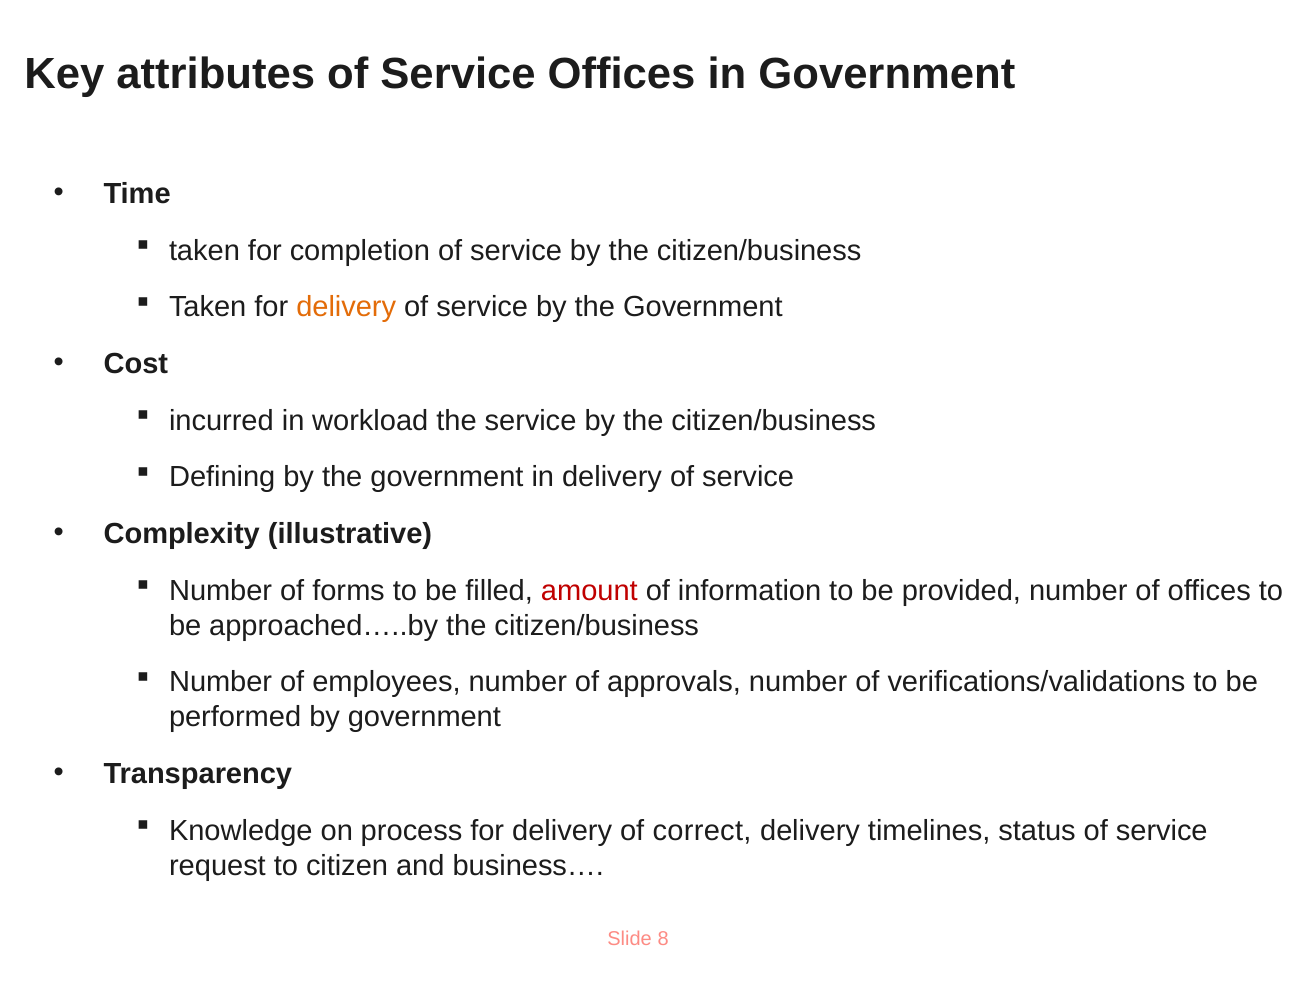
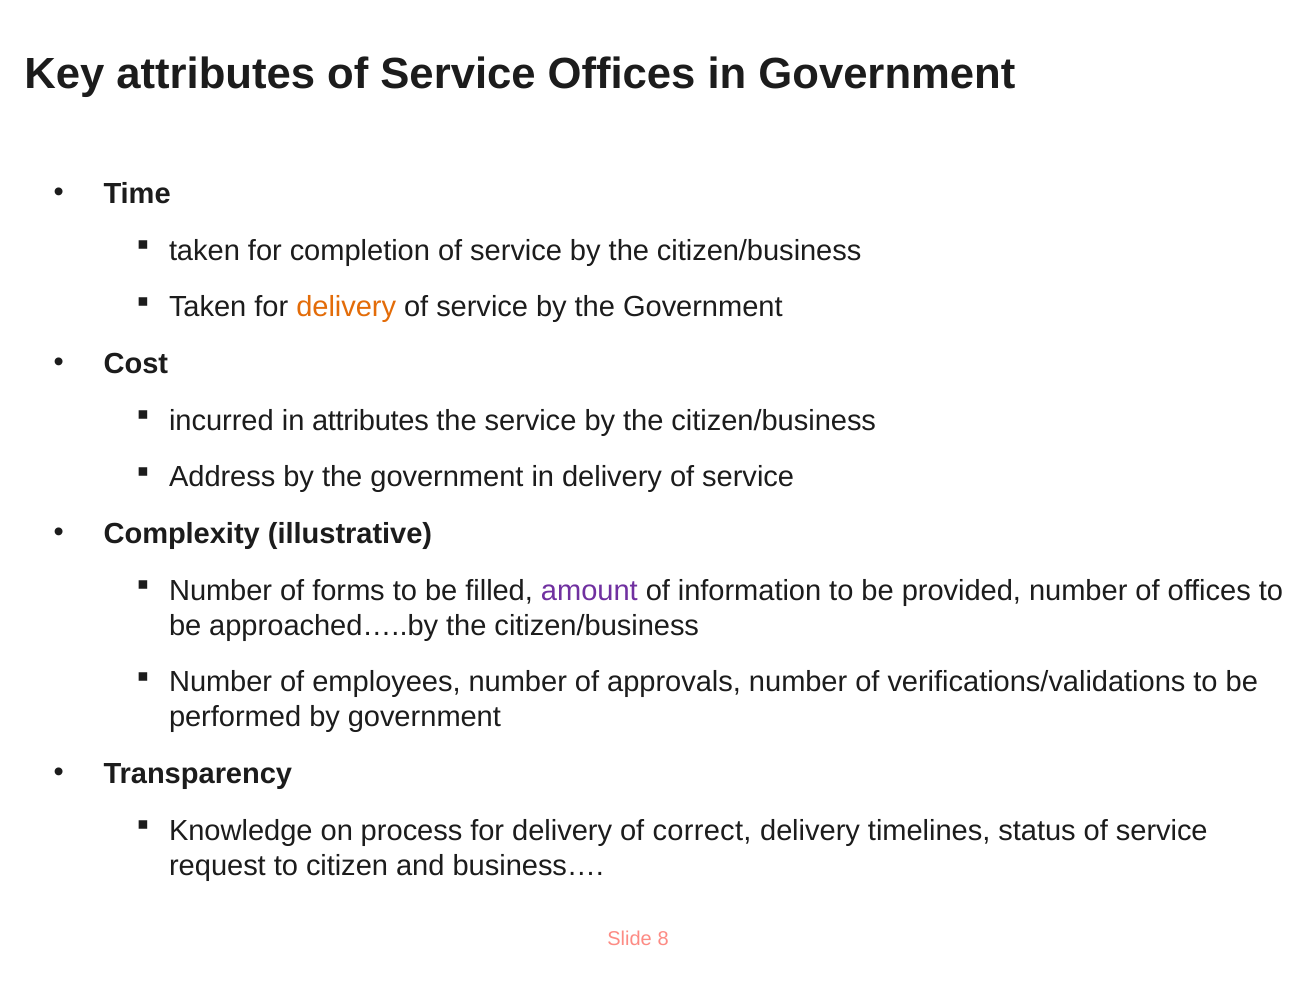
in workload: workload -> attributes
Defining: Defining -> Address
amount colour: red -> purple
